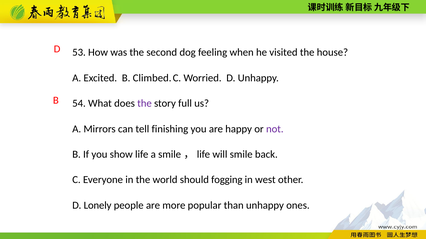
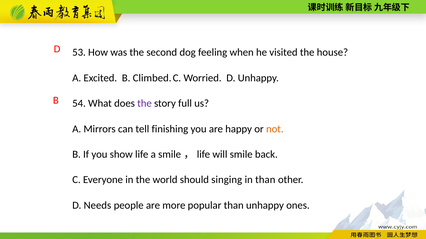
not colour: purple -> orange
fogging: fogging -> singing
in west: west -> than
Lonely: Lonely -> Needs
